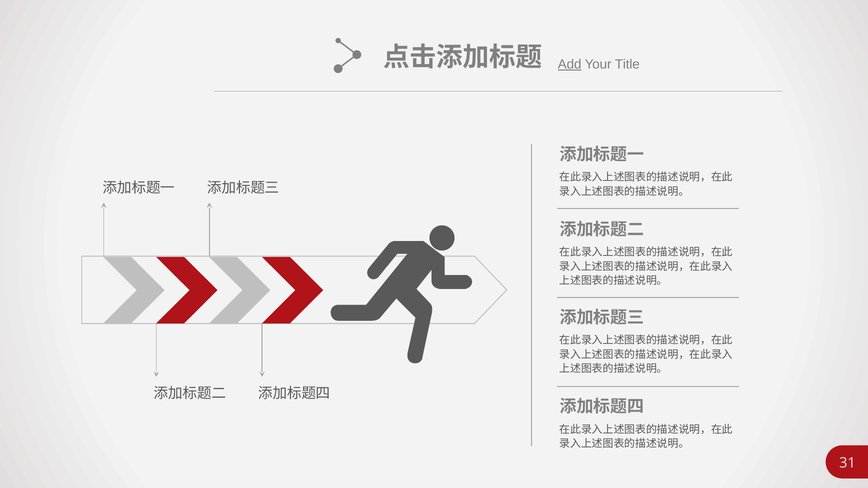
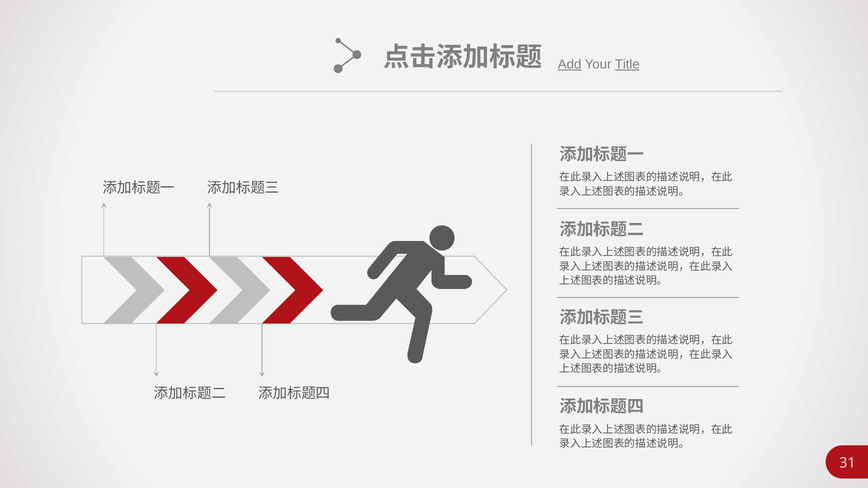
Title underline: none -> present
